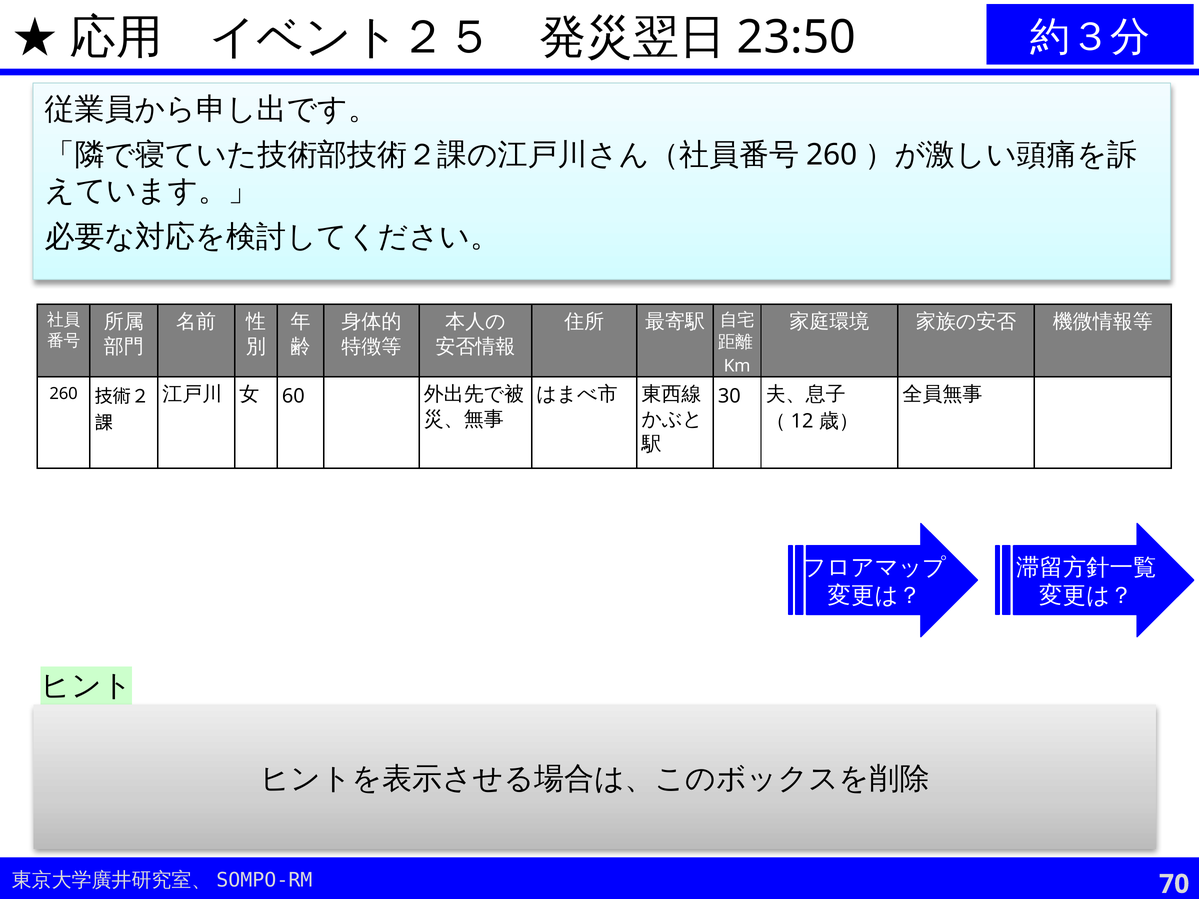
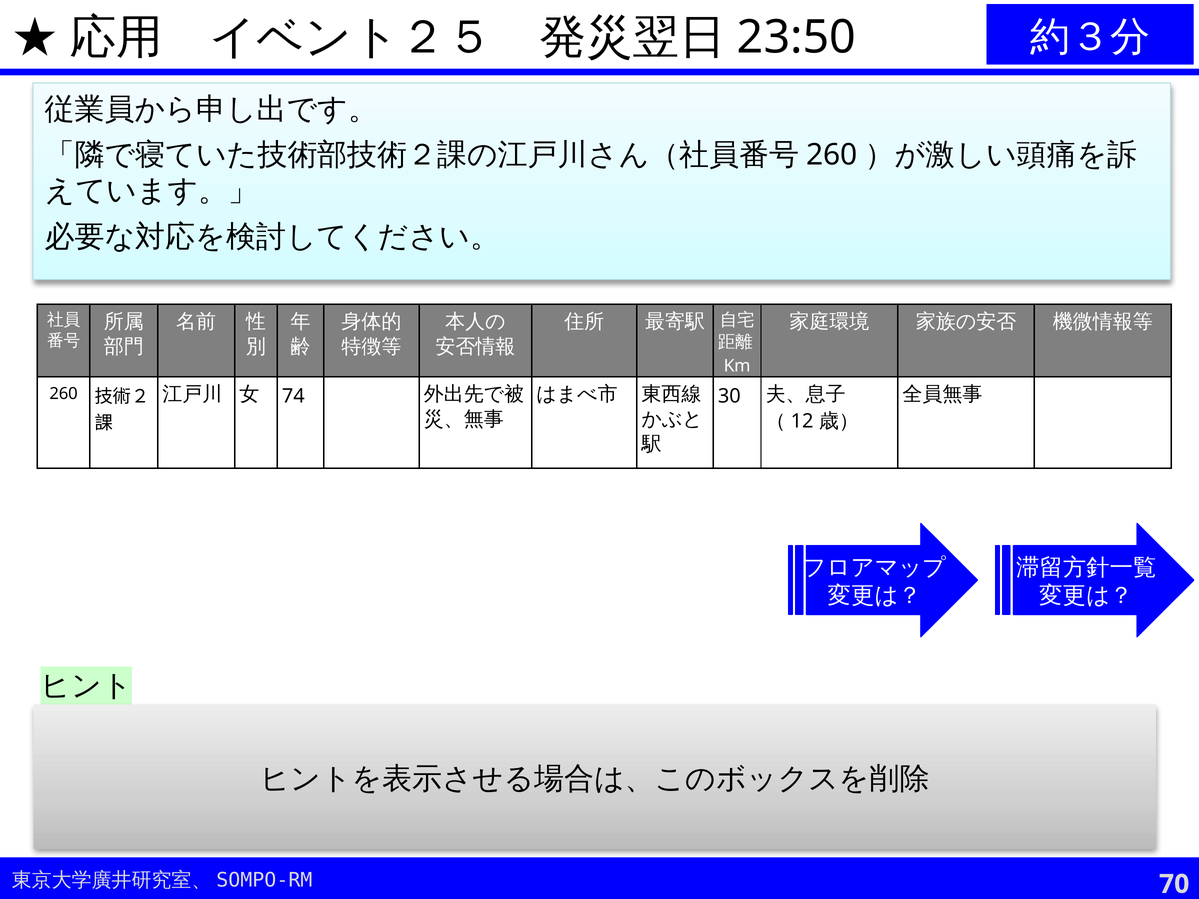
60: 60 -> 74
